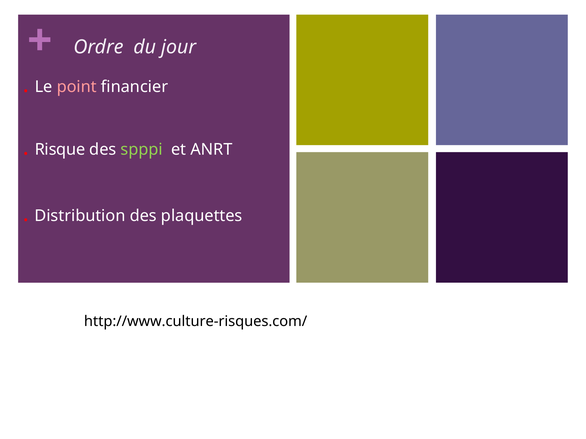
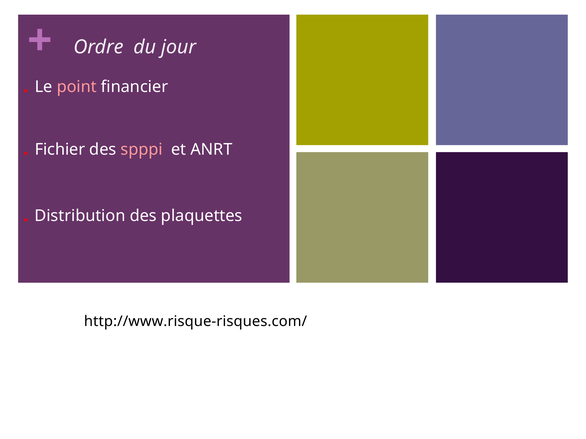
Risque: Risque -> Fichier
spppi colour: light green -> pink
http://www.culture-risques.com/: http://www.culture-risques.com/ -> http://www.risque-risques.com/
